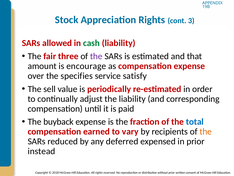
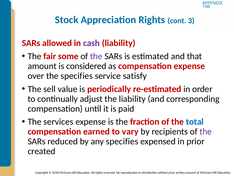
cash colour: green -> purple
three: three -> some
encourage: encourage -> considered
buyback: buyback -> services
the at (206, 131) colour: orange -> purple
any deferred: deferred -> specifies
instead: instead -> created
